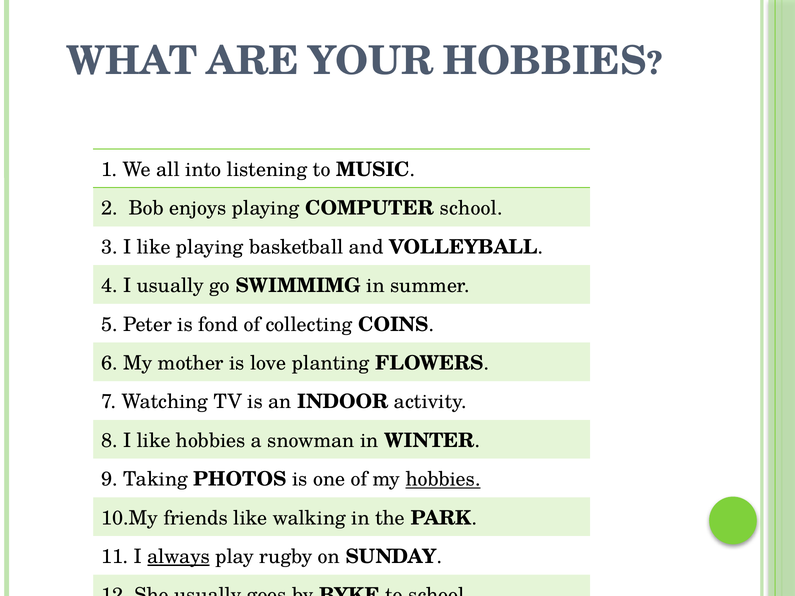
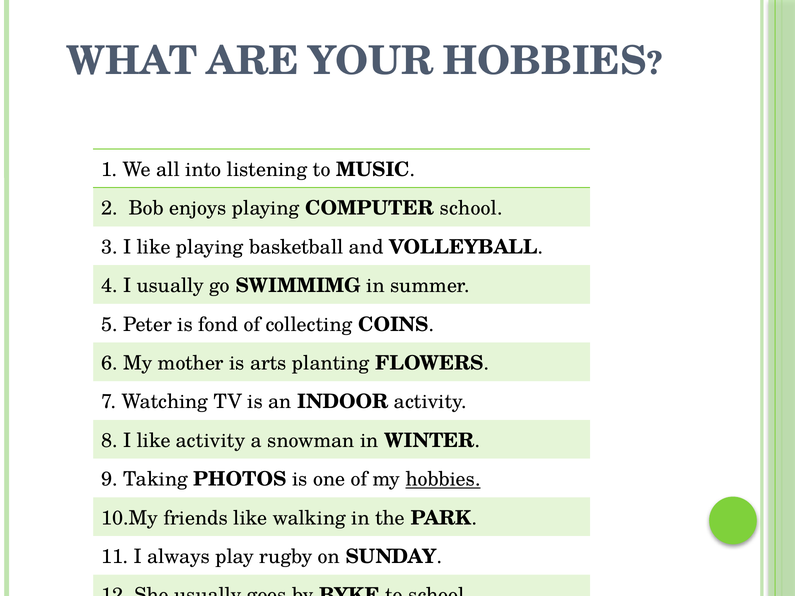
love: love -> arts
like hobbies: hobbies -> activity
always underline: present -> none
